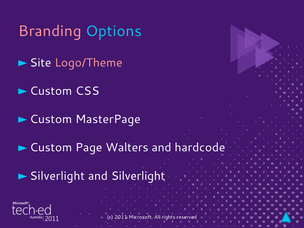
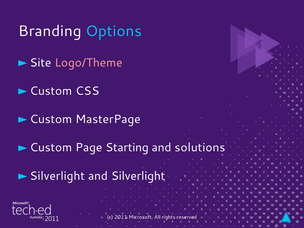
Branding colour: pink -> white
Walters: Walters -> Starting
hardcode: hardcode -> solutions
